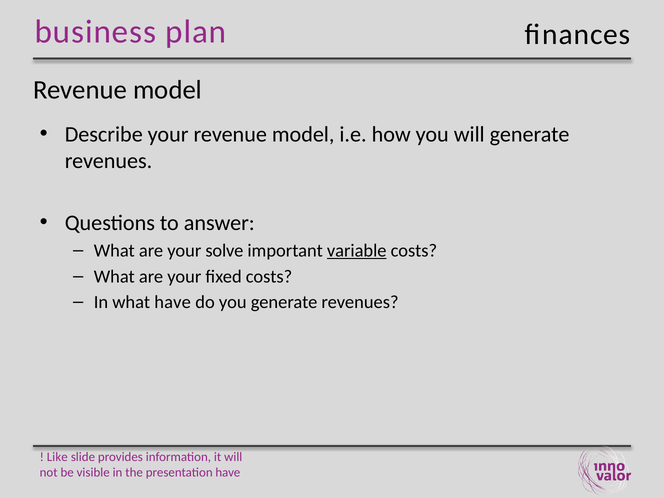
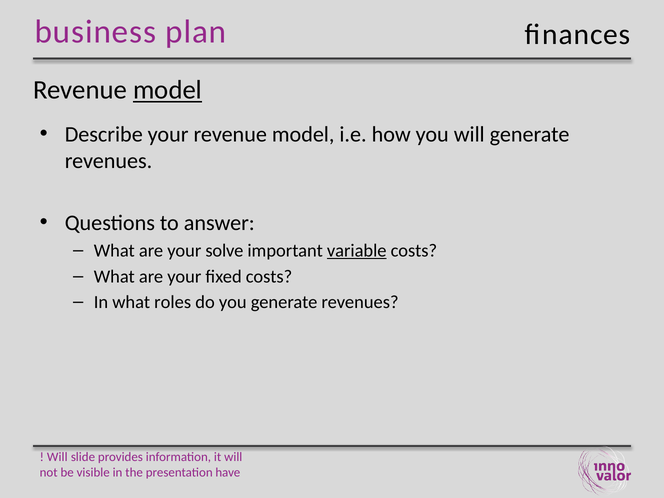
model at (168, 90) underline: none -> present
what have: have -> roles
Like at (57, 457): Like -> Will
